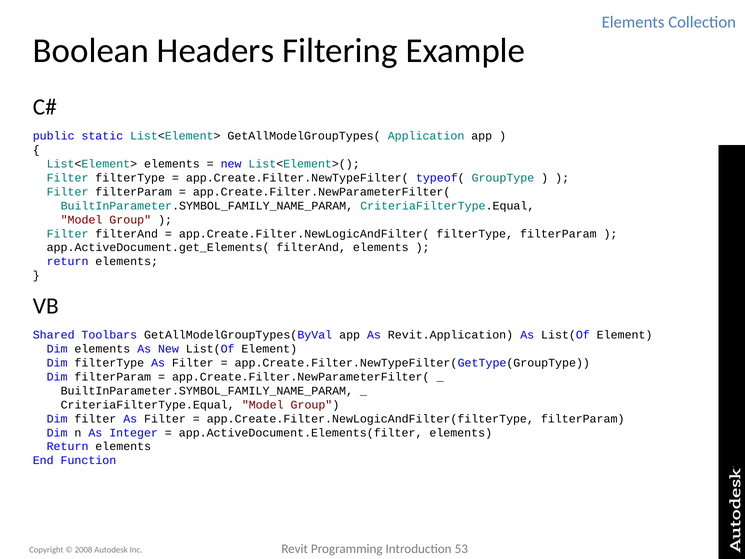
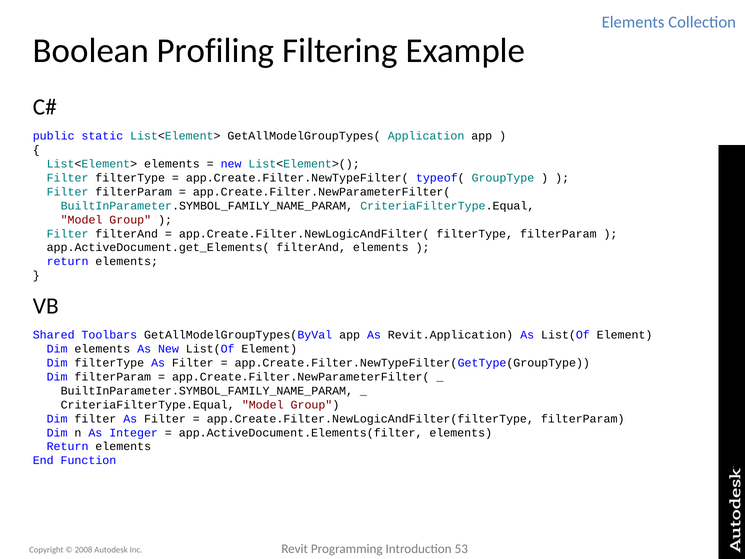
Headers: Headers -> Profiling
